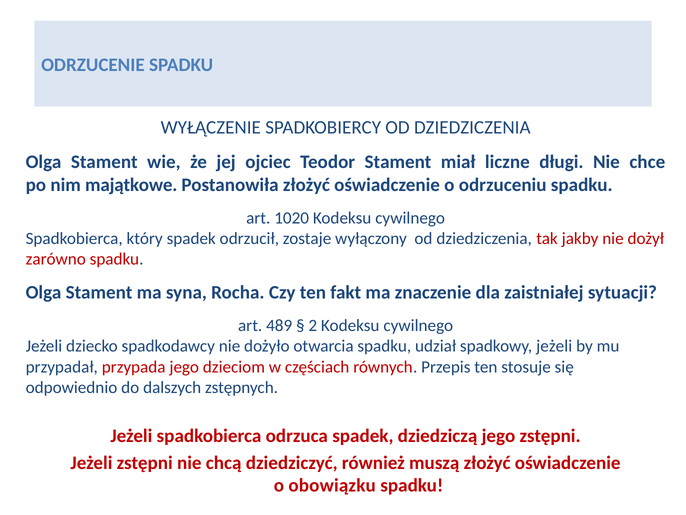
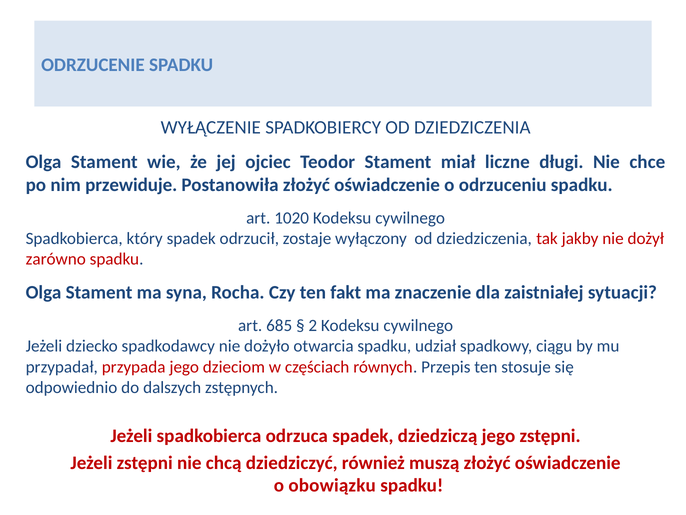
majątkowe: majątkowe -> przewiduje
489: 489 -> 685
spadkowy jeżeli: jeżeli -> ciągu
